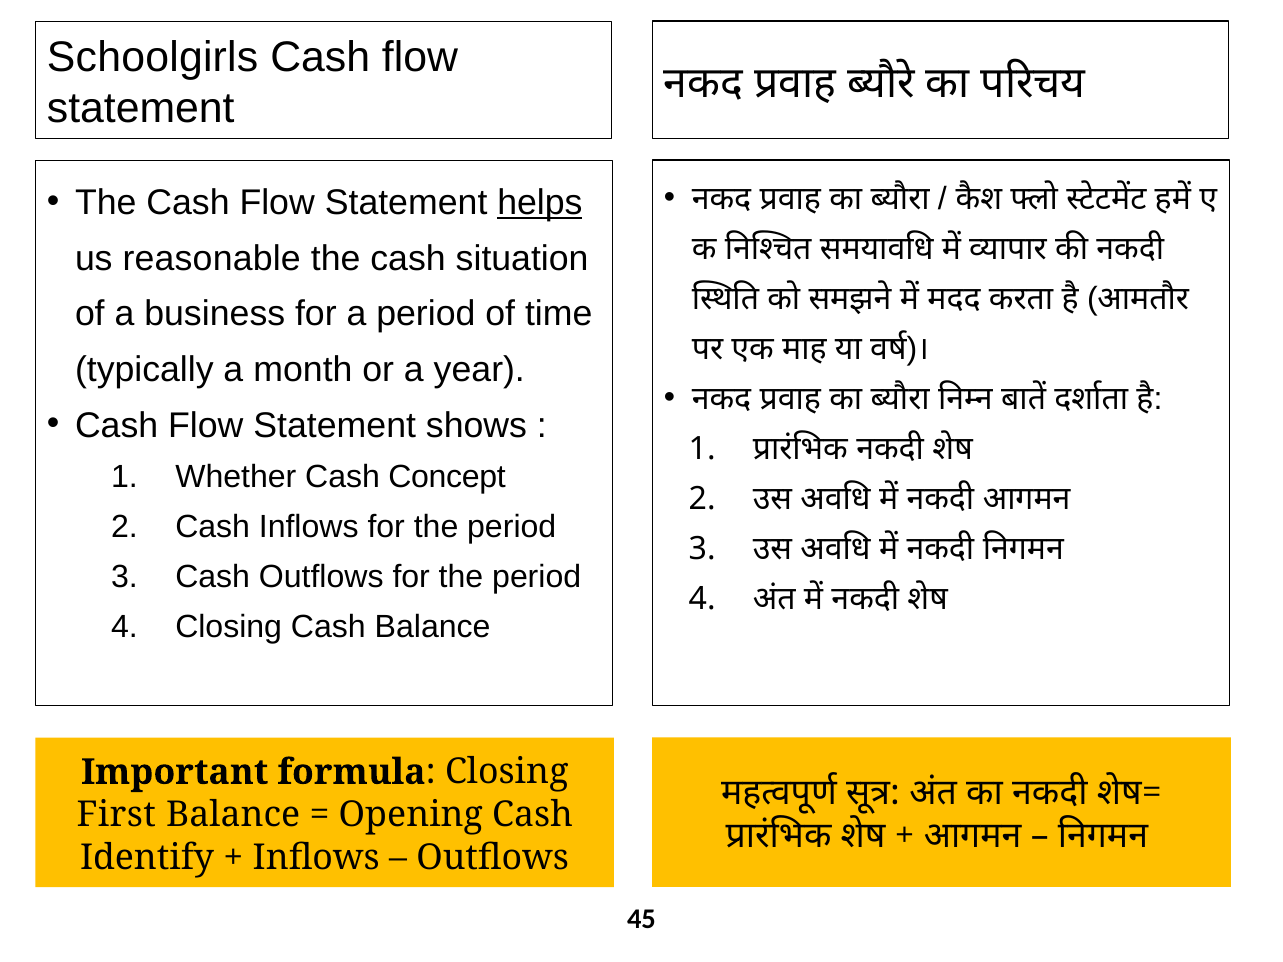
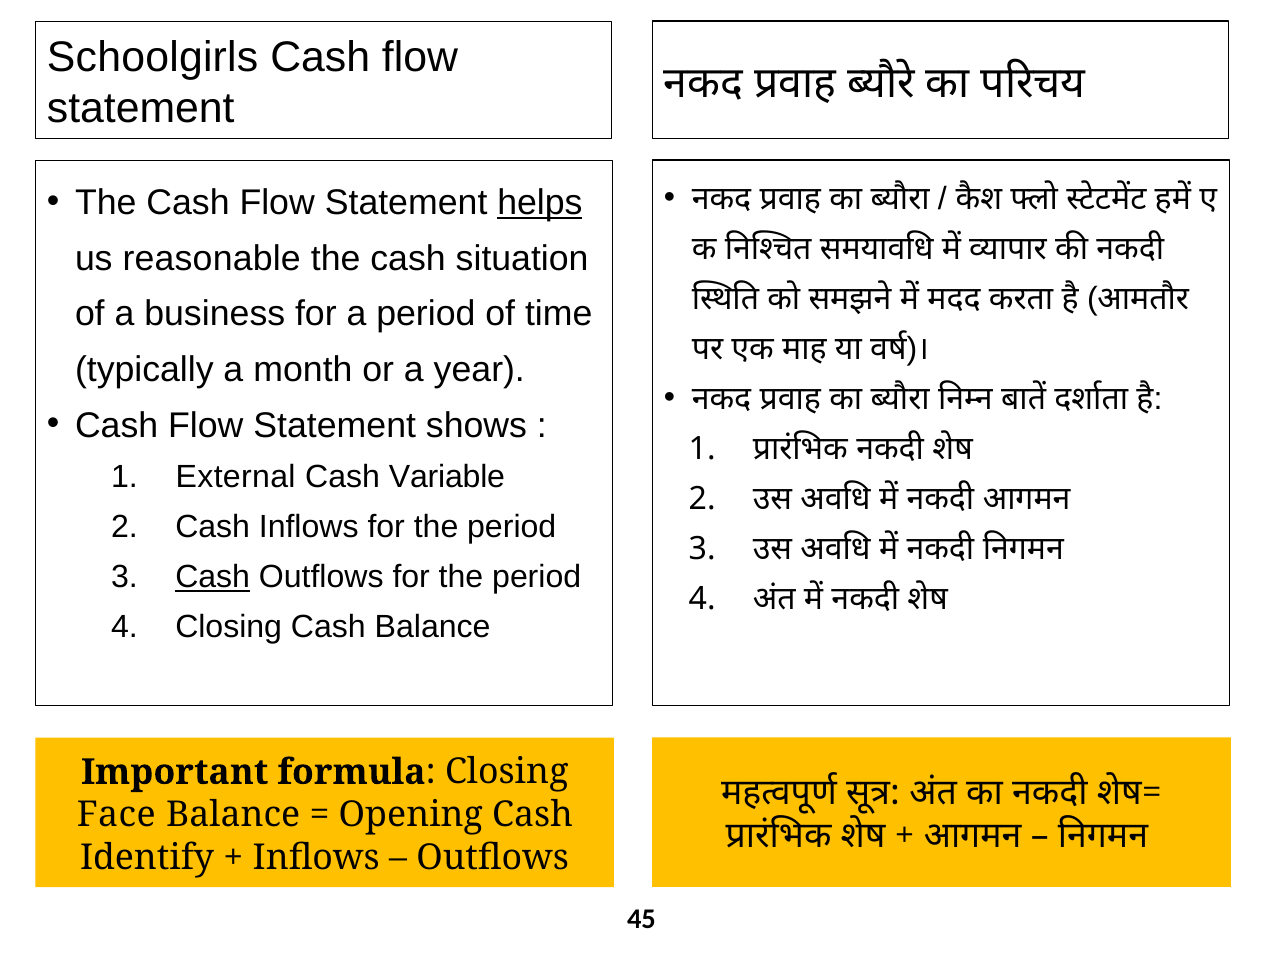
Whether: Whether -> External
Concept: Concept -> Variable
Cash at (213, 577) underline: none -> present
First: First -> Face
